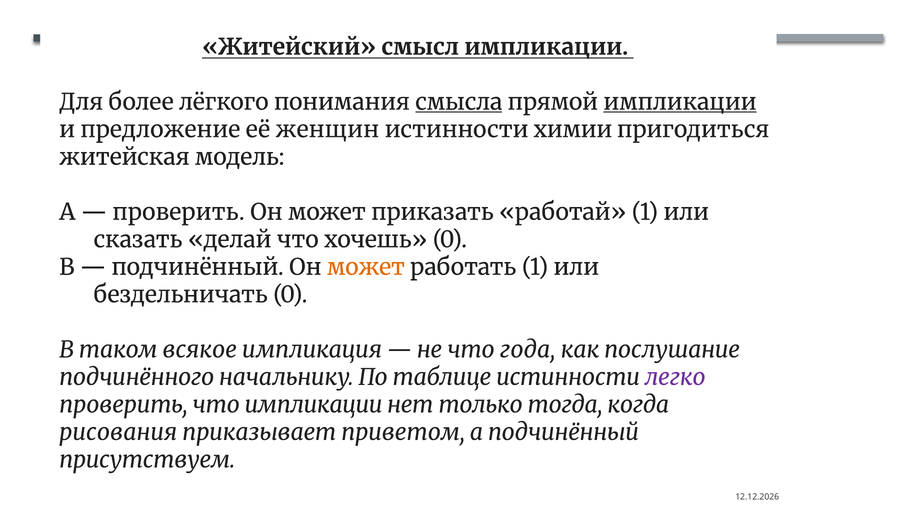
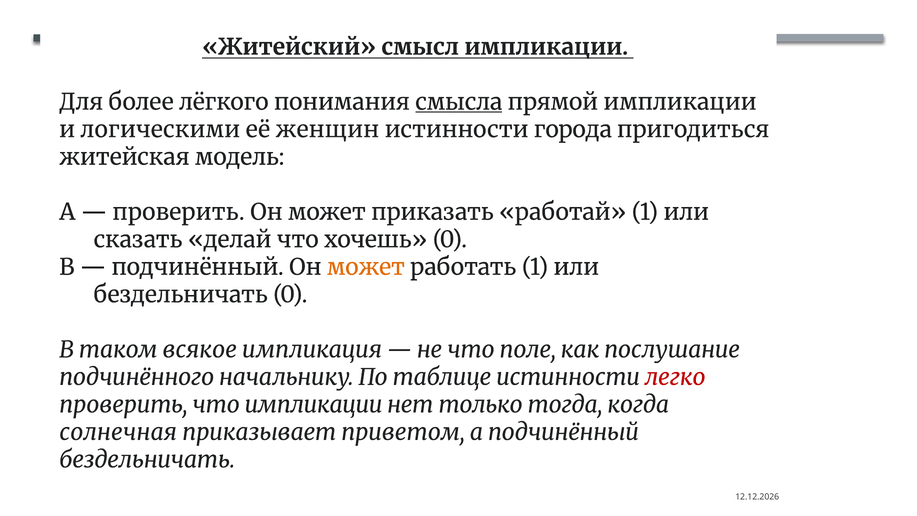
импликации at (680, 102) underline: present -> none
предложение: предложение -> логическими
химии: химии -> города
года: года -> поле
легко colour: purple -> red
рисования: рисования -> солнечная
присутствуем at (147, 460): присутствуем -> бездельничать
